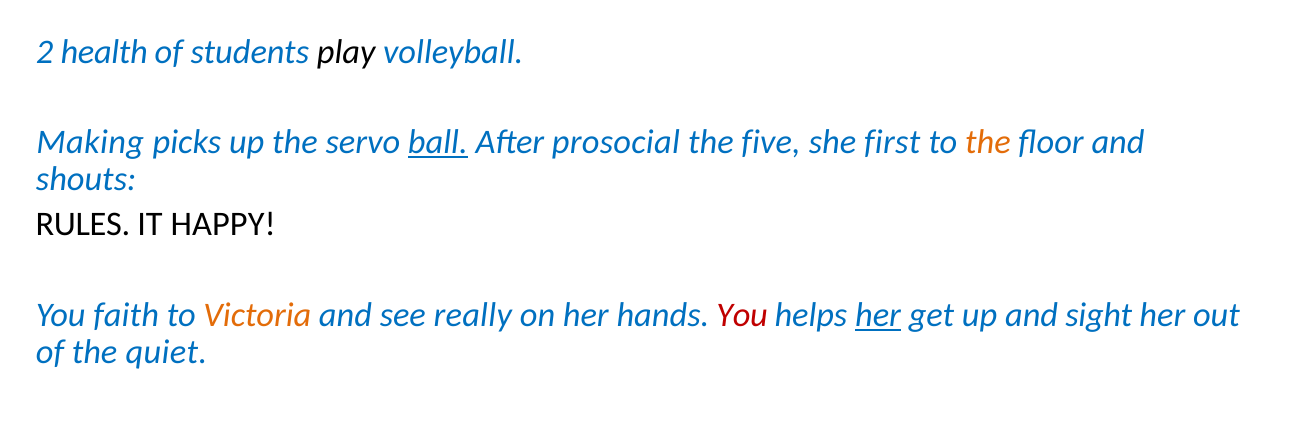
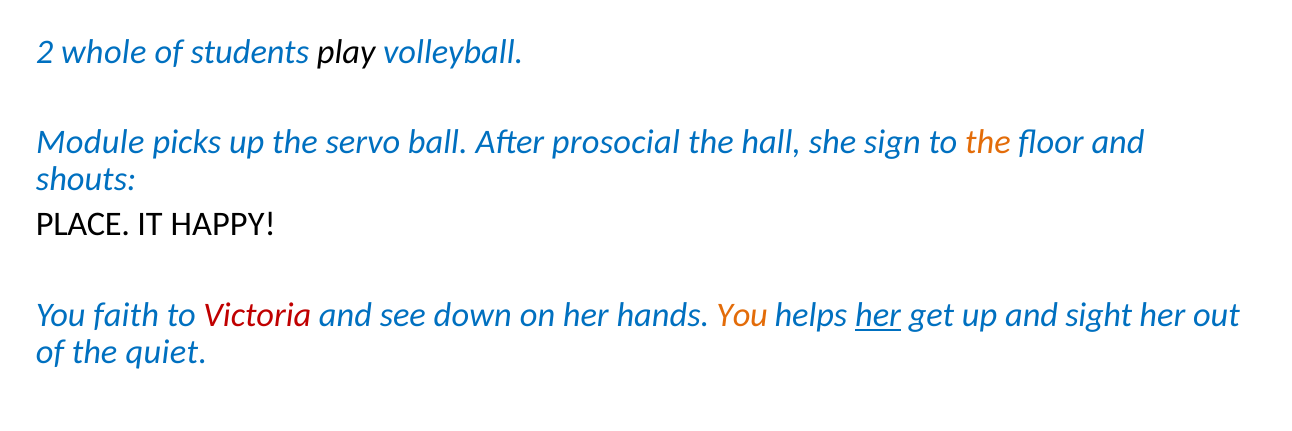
health: health -> whole
Making: Making -> Module
ball underline: present -> none
five: five -> hall
first: first -> sign
RULES: RULES -> PLACE
Victoria colour: orange -> red
really: really -> down
You at (742, 314) colour: red -> orange
